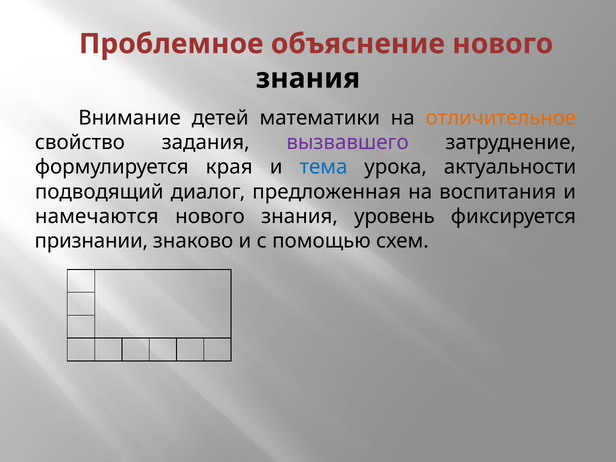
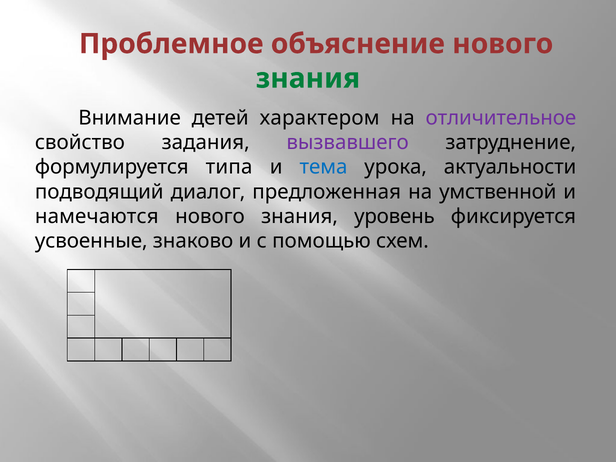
знания at (308, 78) colour: black -> green
математики: математики -> характером
отличительное colour: orange -> purple
края: края -> типа
воспитания: воспитания -> умственной
признании: признании -> усвоенные
